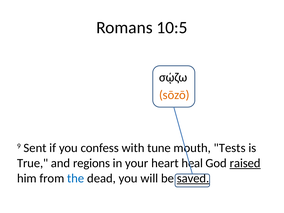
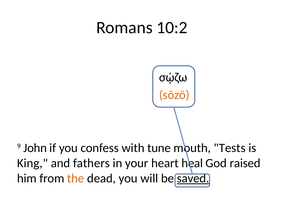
10:5: 10:5 -> 10:2
Sent: Sent -> John
True: True -> King
regions: regions -> fathers
raised underline: present -> none
the colour: blue -> orange
